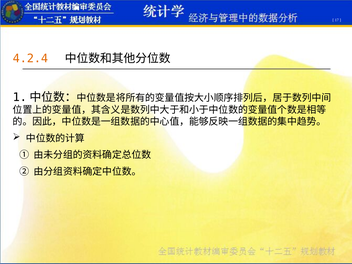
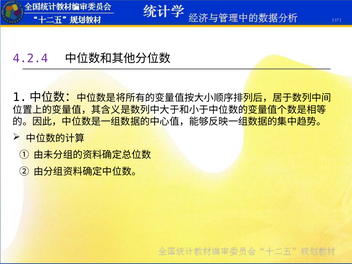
4.2.4 colour: orange -> purple
